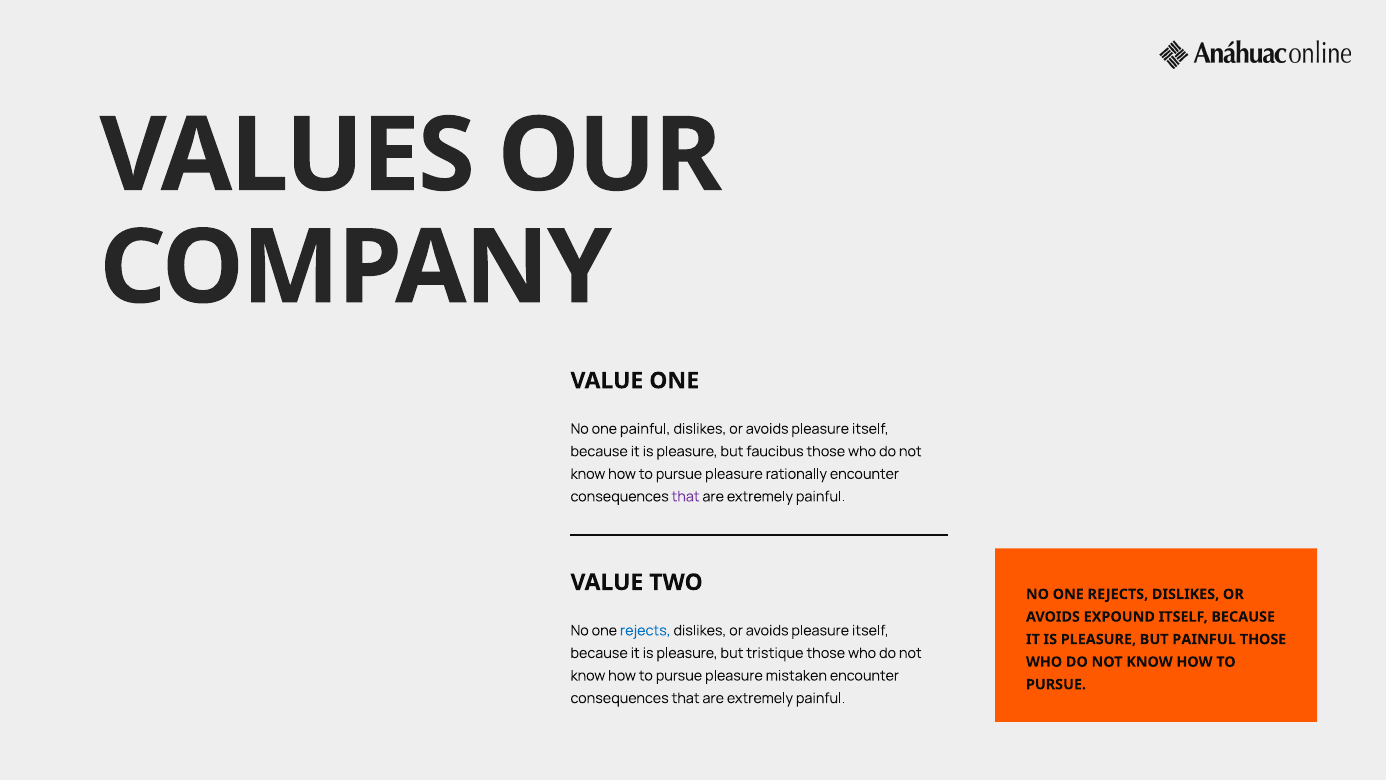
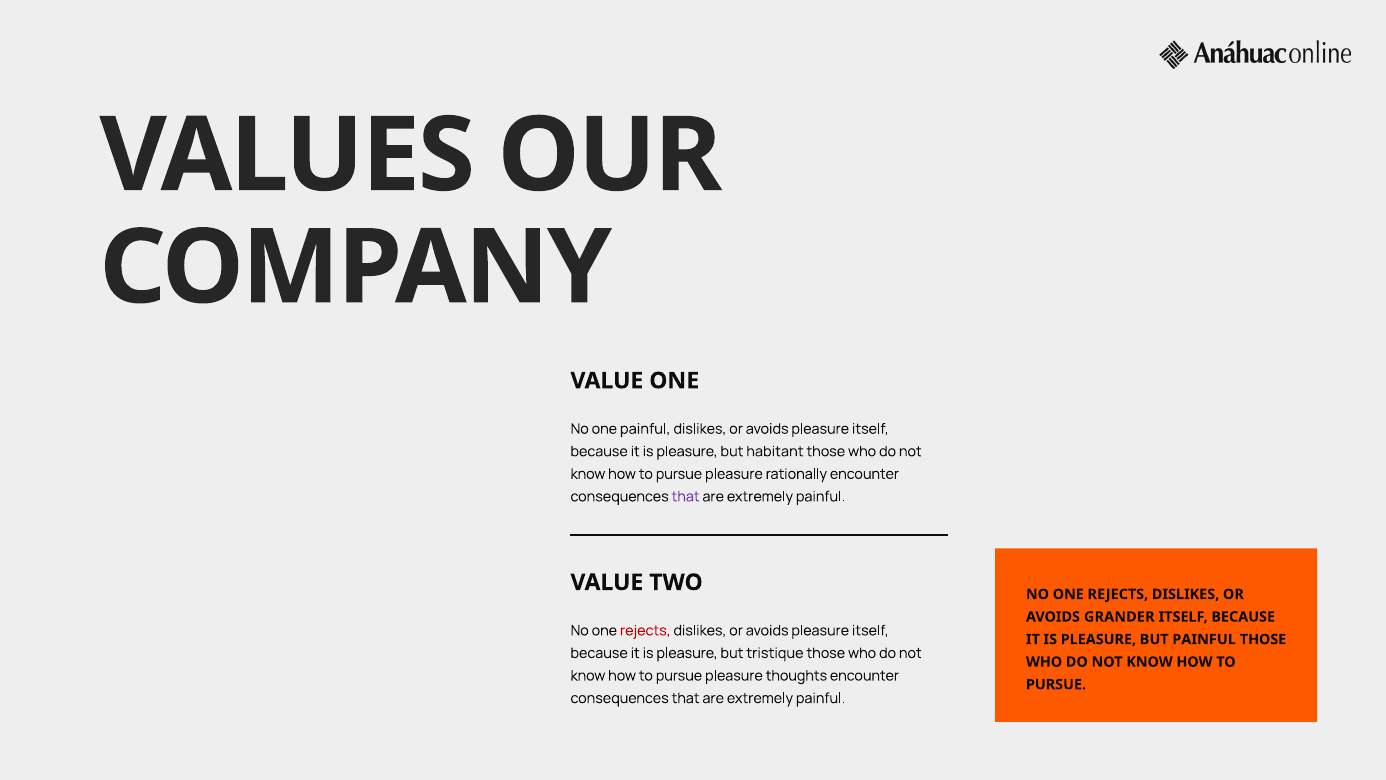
faucibus: faucibus -> habitant
EXPOUND: EXPOUND -> GRANDER
rejects at (645, 630) colour: blue -> red
mistaken: mistaken -> thoughts
